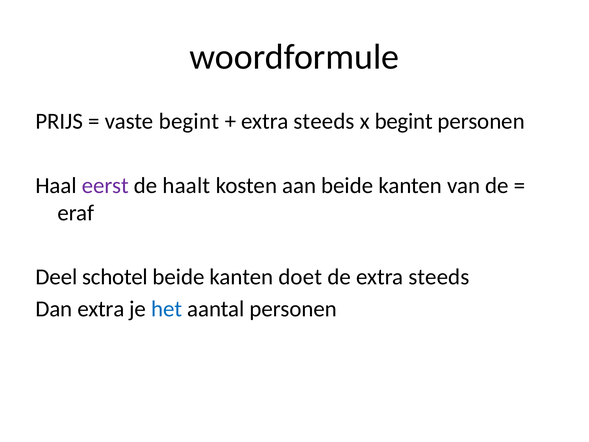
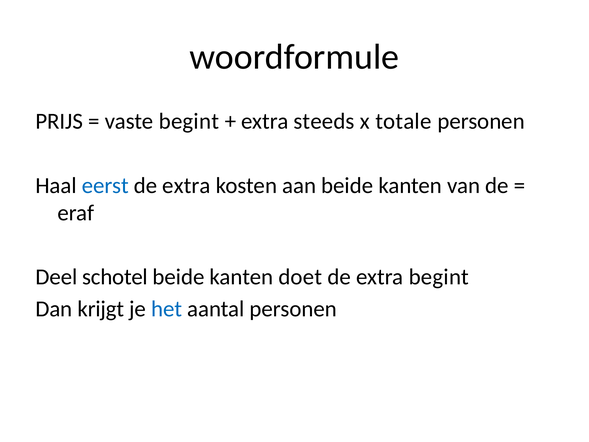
x begint: begint -> totale
eerst colour: purple -> blue
haalt at (186, 185): haalt -> extra
de extra steeds: steeds -> begint
Dan extra: extra -> krijgt
